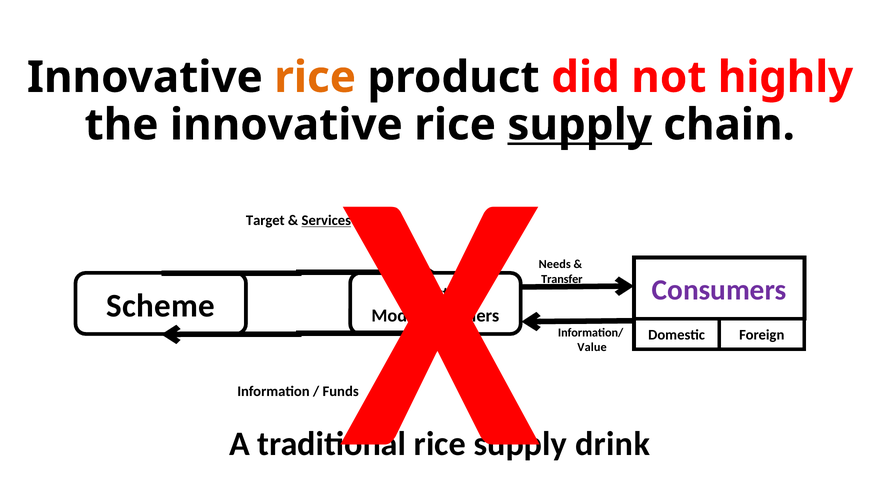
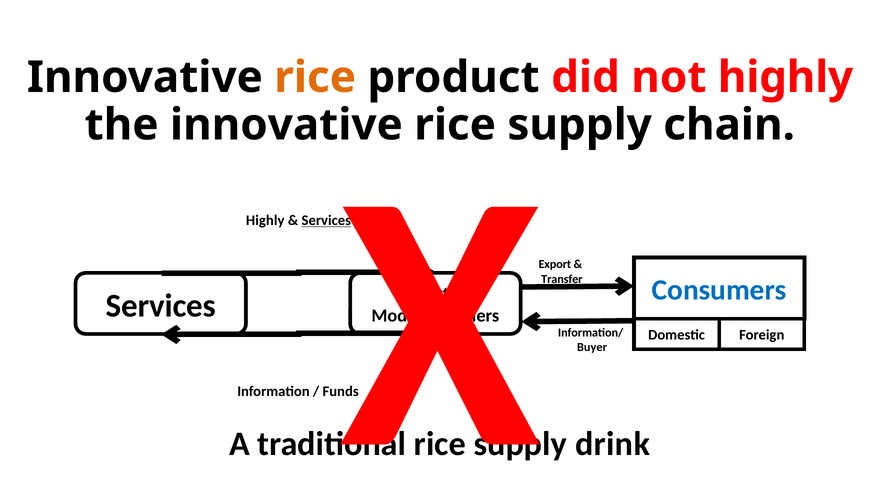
supply at (580, 125) underline: present -> none
Target at (265, 220): Target -> Highly
Needs: Needs -> Export
Consumers colour: purple -> blue
Scheme at (161, 306): Scheme -> Services
Value: Value -> Buyer
